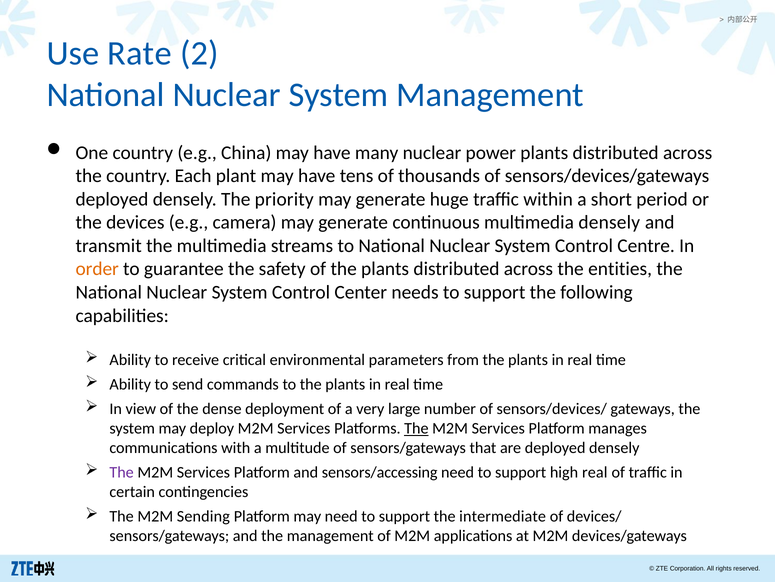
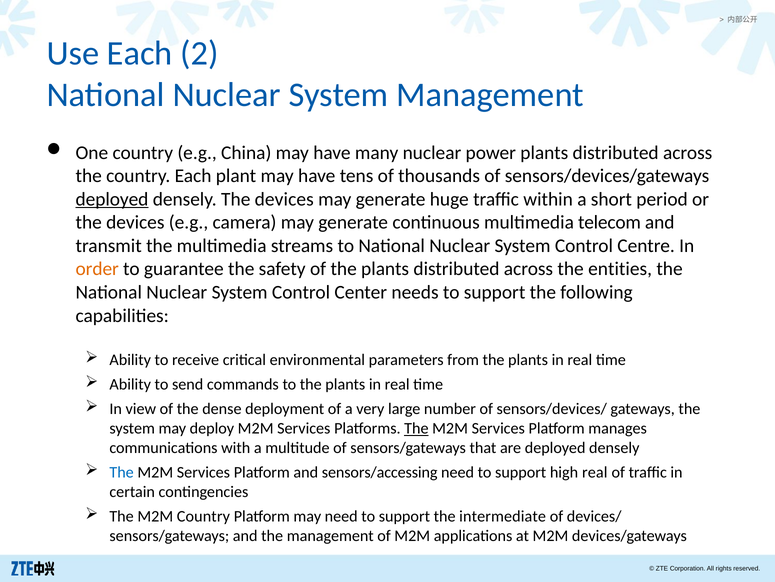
Use Rate: Rate -> Each
deployed at (112, 199) underline: none -> present
densely The priority: priority -> devices
multimedia densely: densely -> telecom
The at (122, 472) colour: purple -> blue
M2M Sending: Sending -> Country
